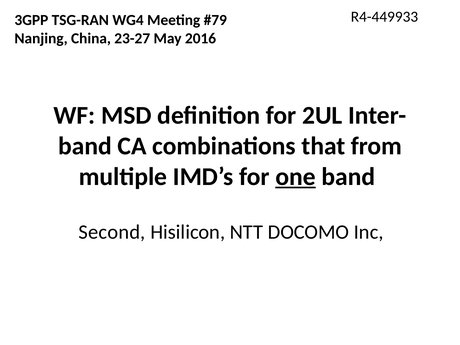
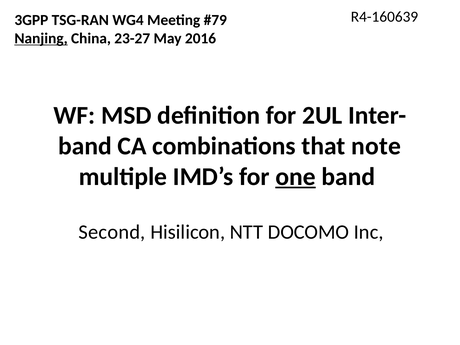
R4-449933: R4-449933 -> R4-160639
Nanjing underline: none -> present
from: from -> note
